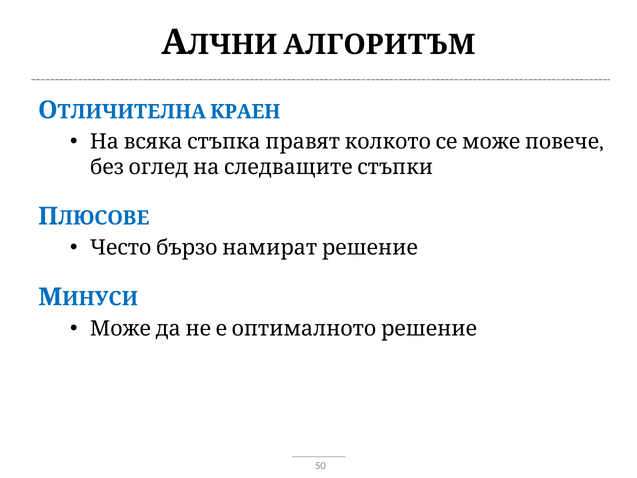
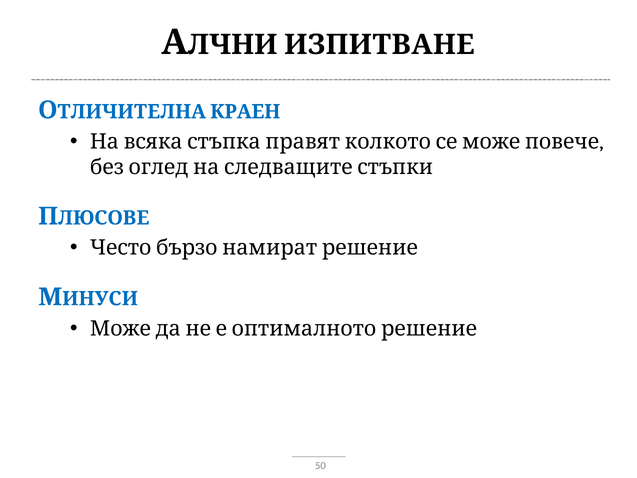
АЛГОРИТЪМ: АЛГОРИТЪМ -> ИЗПИТВАНЕ
